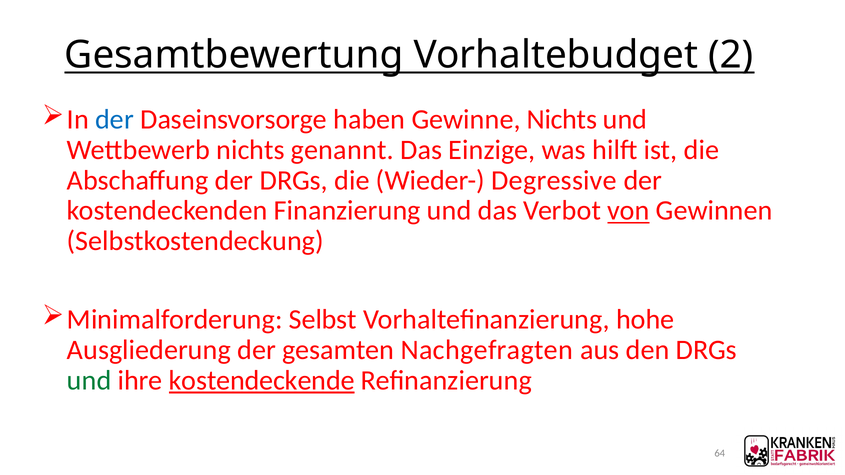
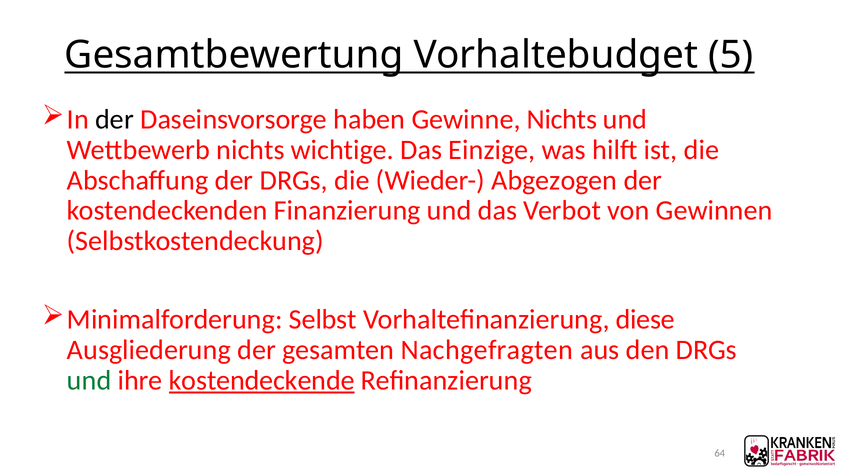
2: 2 -> 5
der at (114, 119) colour: blue -> black
genannt: genannt -> wichtige
Degressive: Degressive -> Abgezogen
von underline: present -> none
hohe: hohe -> diese
